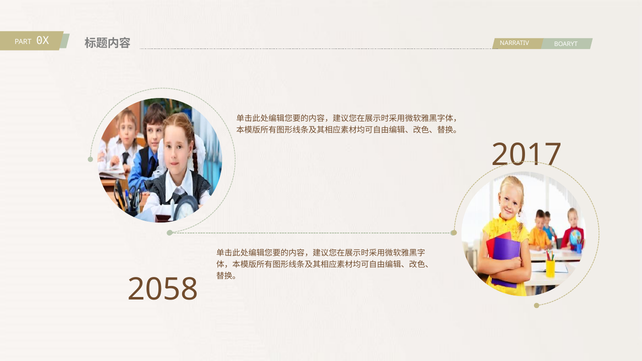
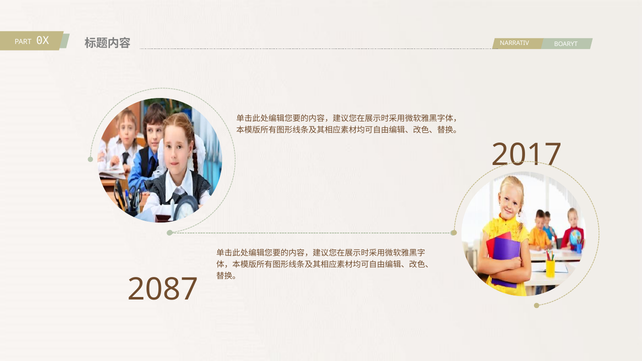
2058: 2058 -> 2087
